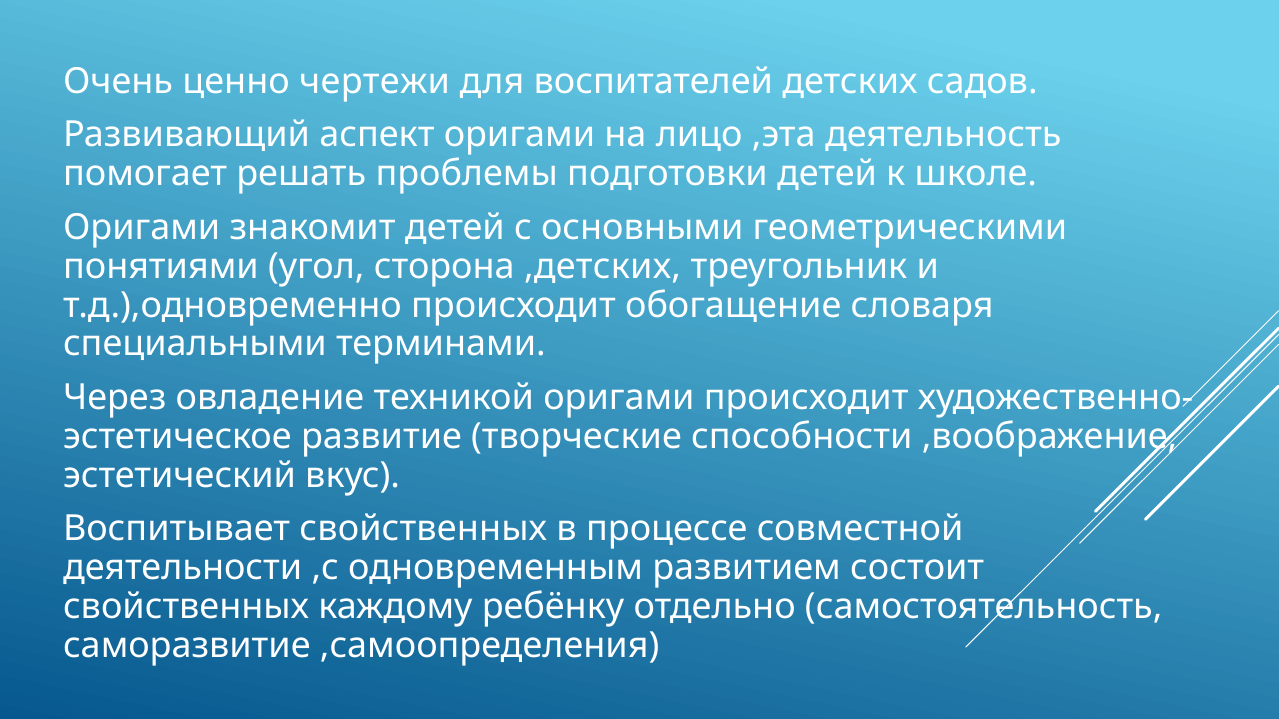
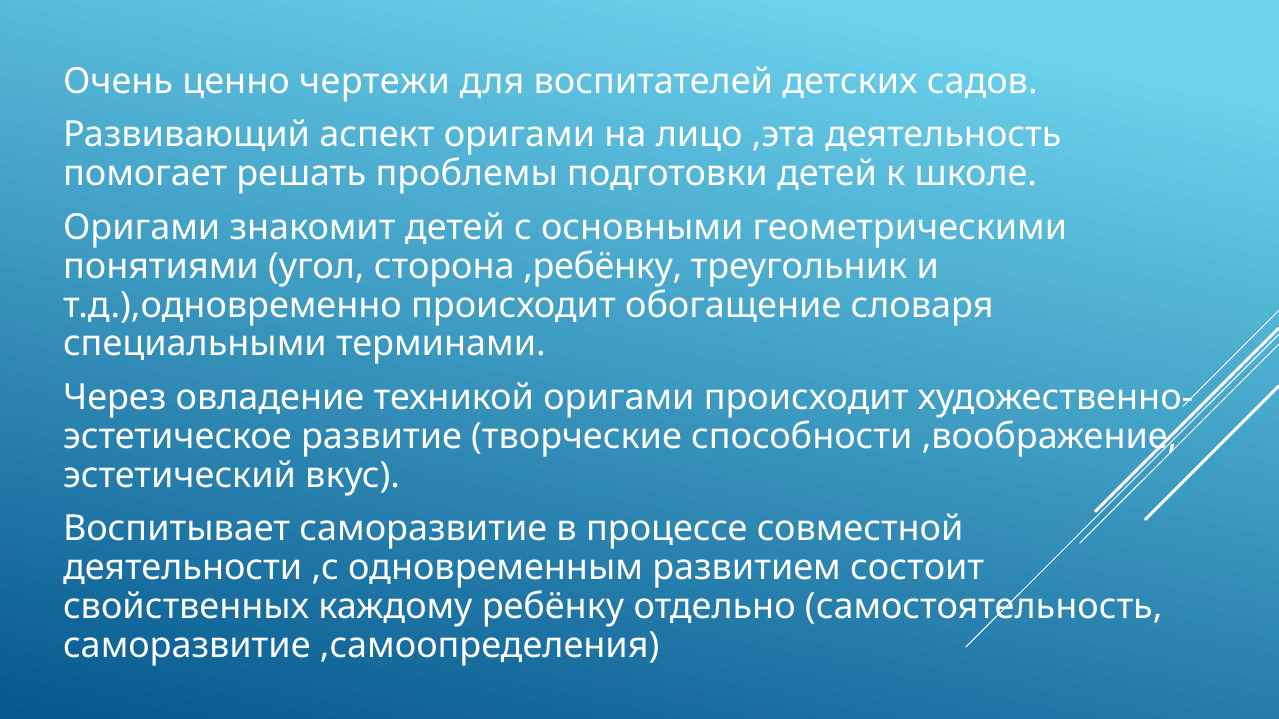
,детских: ,детских -> ,ребёнку
Воспитывает свойственных: свойственных -> саморазвитие
